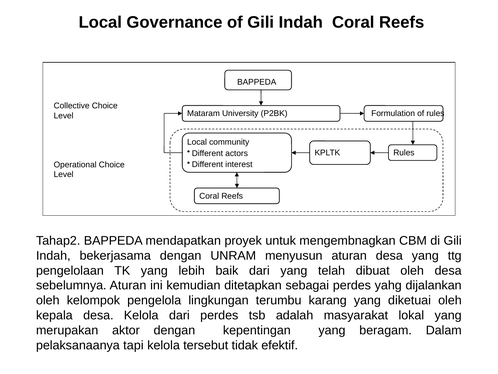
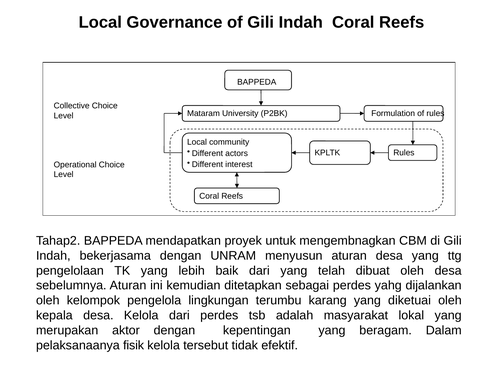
tapi: tapi -> fisik
